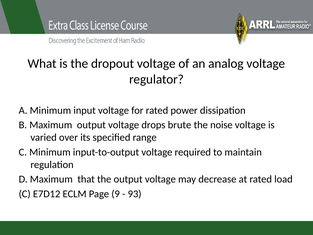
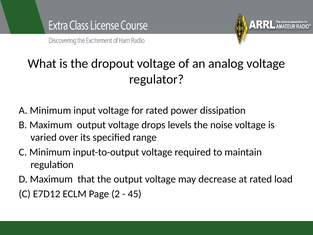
brute: brute -> levels
9: 9 -> 2
93: 93 -> 45
